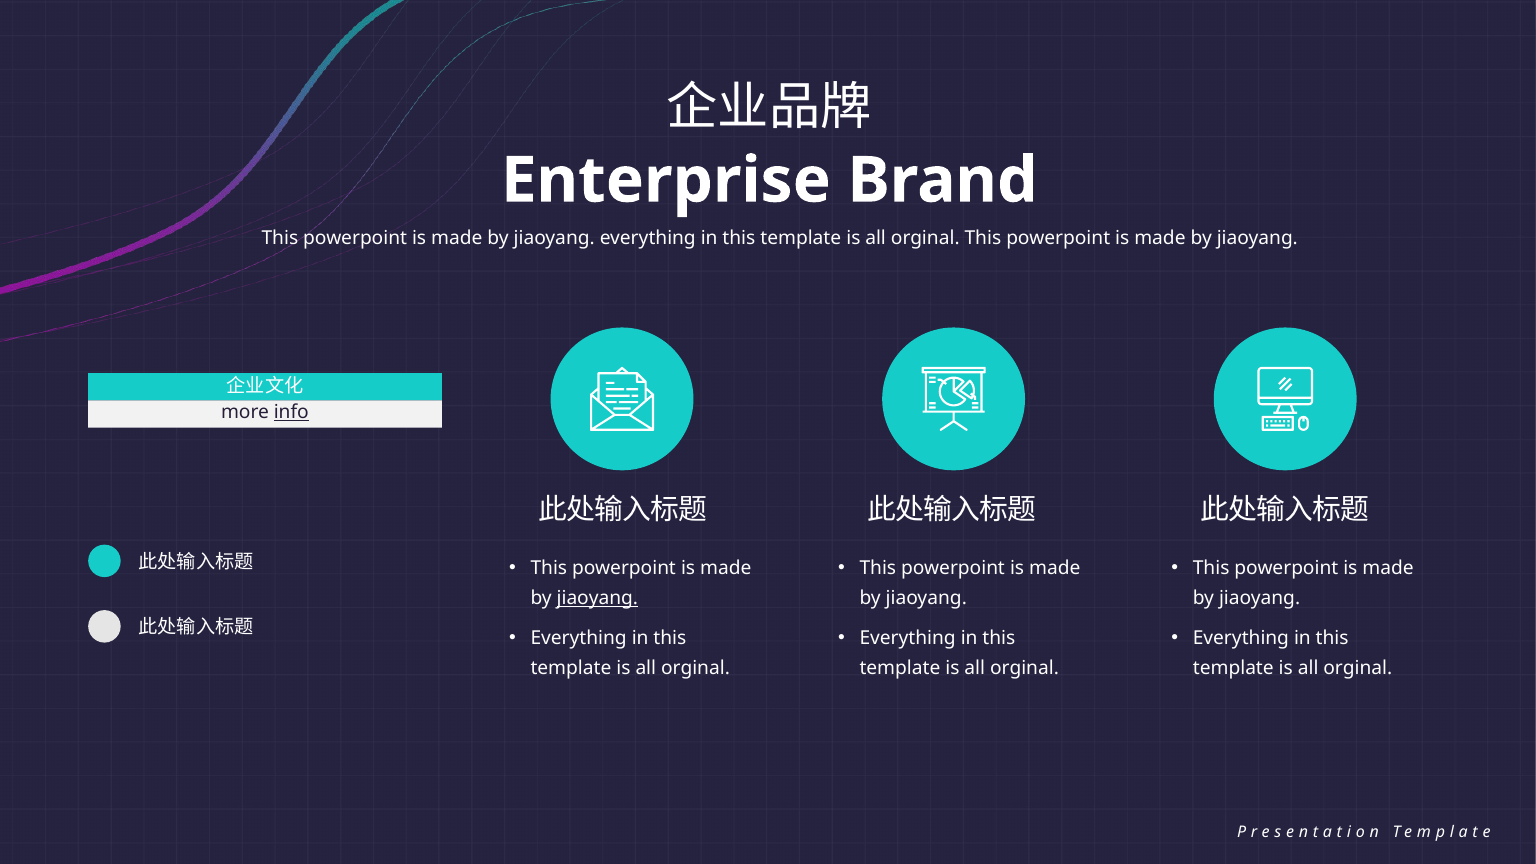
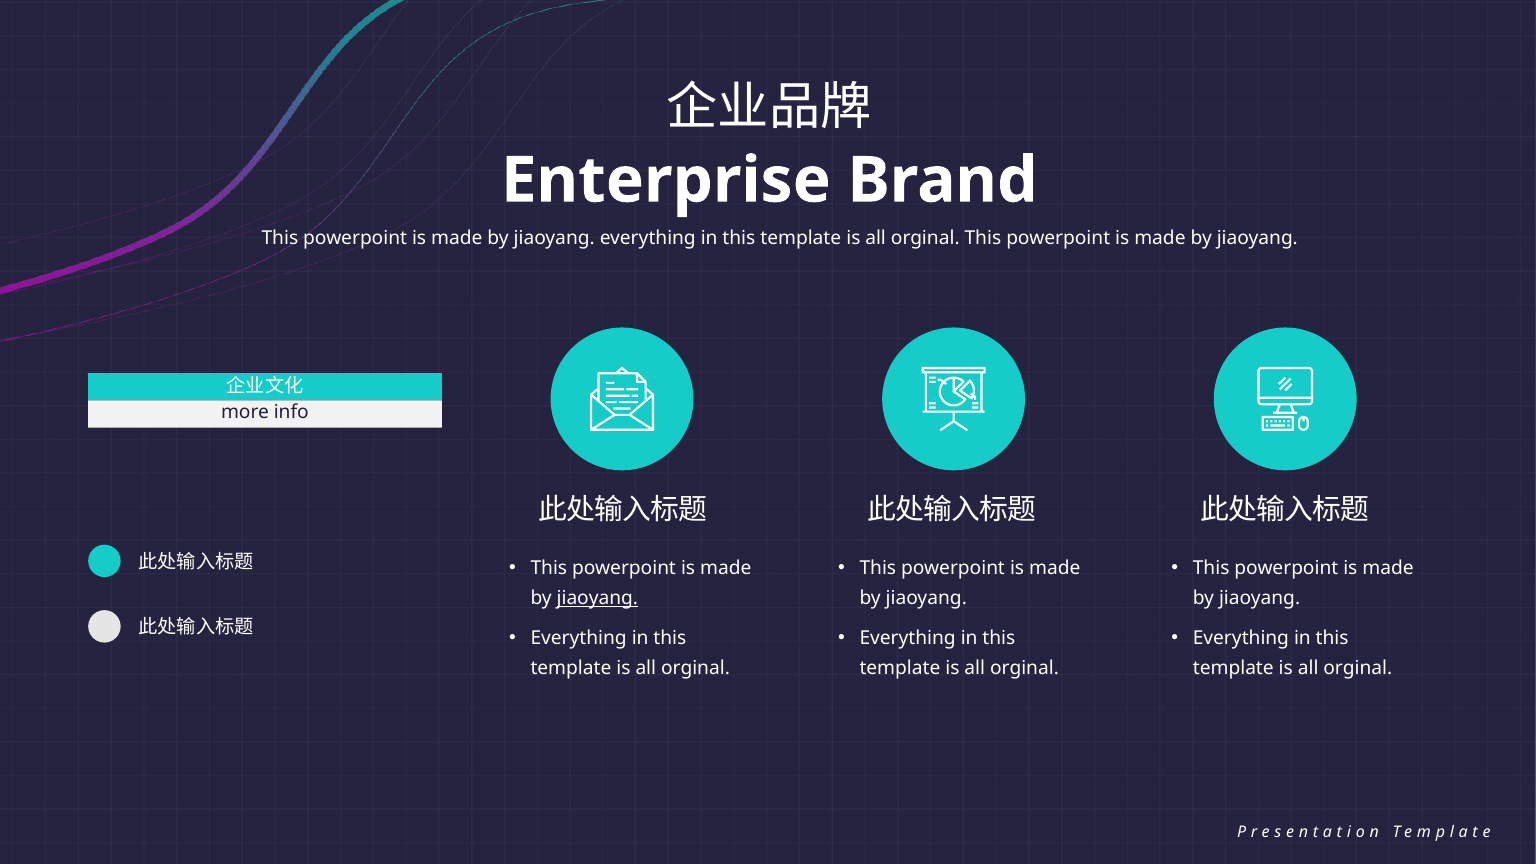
info underline: present -> none
